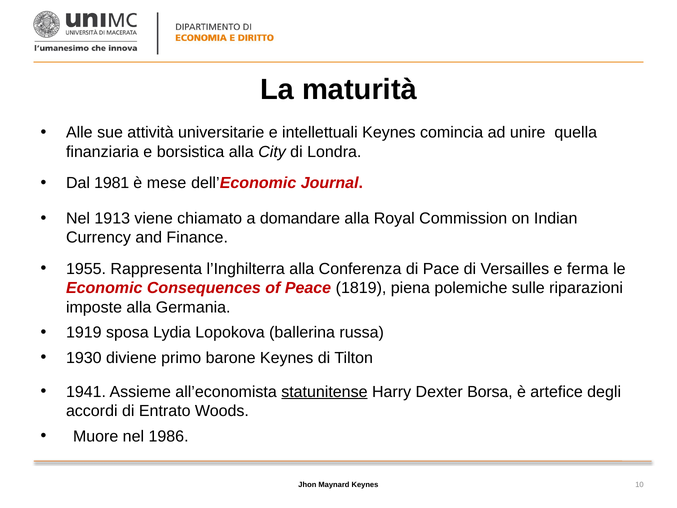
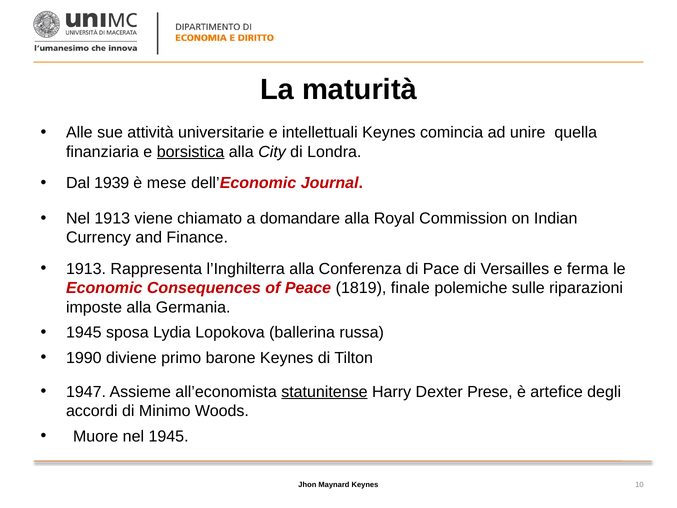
borsistica underline: none -> present
1981: 1981 -> 1939
1955 at (86, 269): 1955 -> 1913
piena: piena -> finale
1919 at (84, 332): 1919 -> 1945
1930: 1930 -> 1990
1941: 1941 -> 1947
Borsa: Borsa -> Prese
Entrato: Entrato -> Minimo
nel 1986: 1986 -> 1945
